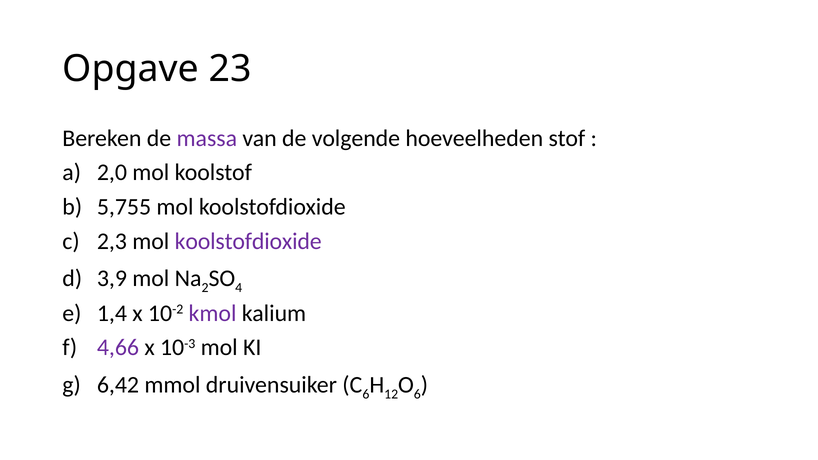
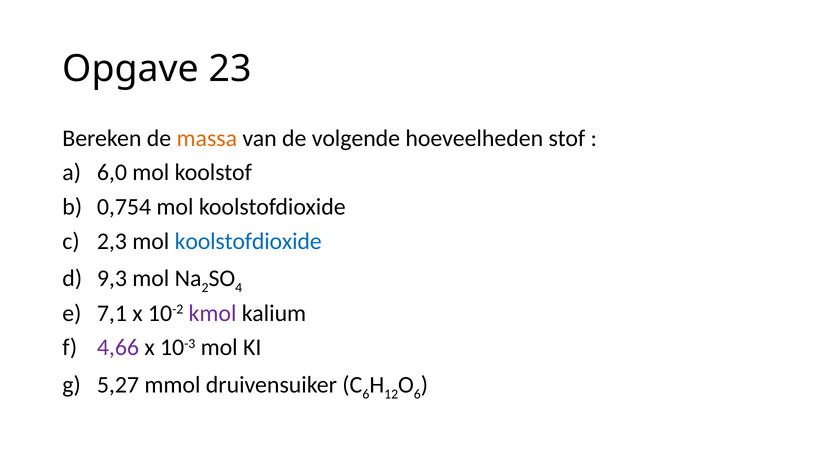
massa colour: purple -> orange
2,0: 2,0 -> 6,0
5,755: 5,755 -> 0,754
koolstofdioxide at (248, 241) colour: purple -> blue
3,9: 3,9 -> 9,3
1,4: 1,4 -> 7,1
6,42: 6,42 -> 5,27
